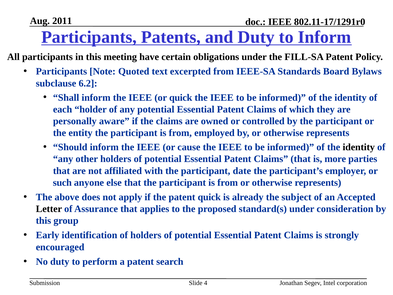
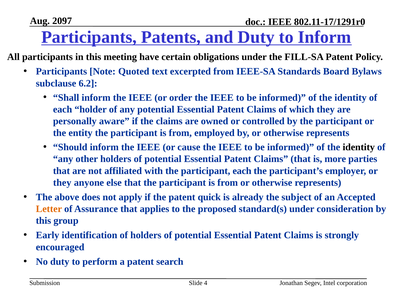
2011: 2011 -> 2097
or quick: quick -> order
participant date: date -> each
such at (62, 182): such -> they
Letter colour: black -> orange
